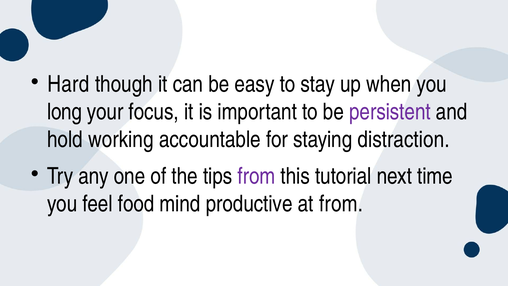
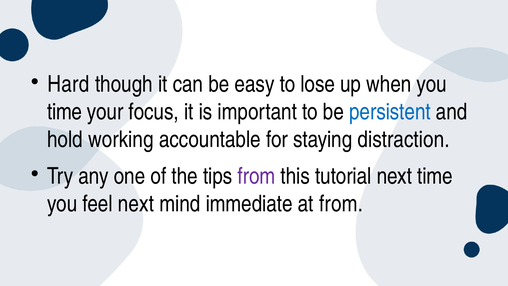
stay: stay -> lose
long at (65, 112): long -> time
persistent colour: purple -> blue
feel food: food -> next
productive: productive -> immediate
